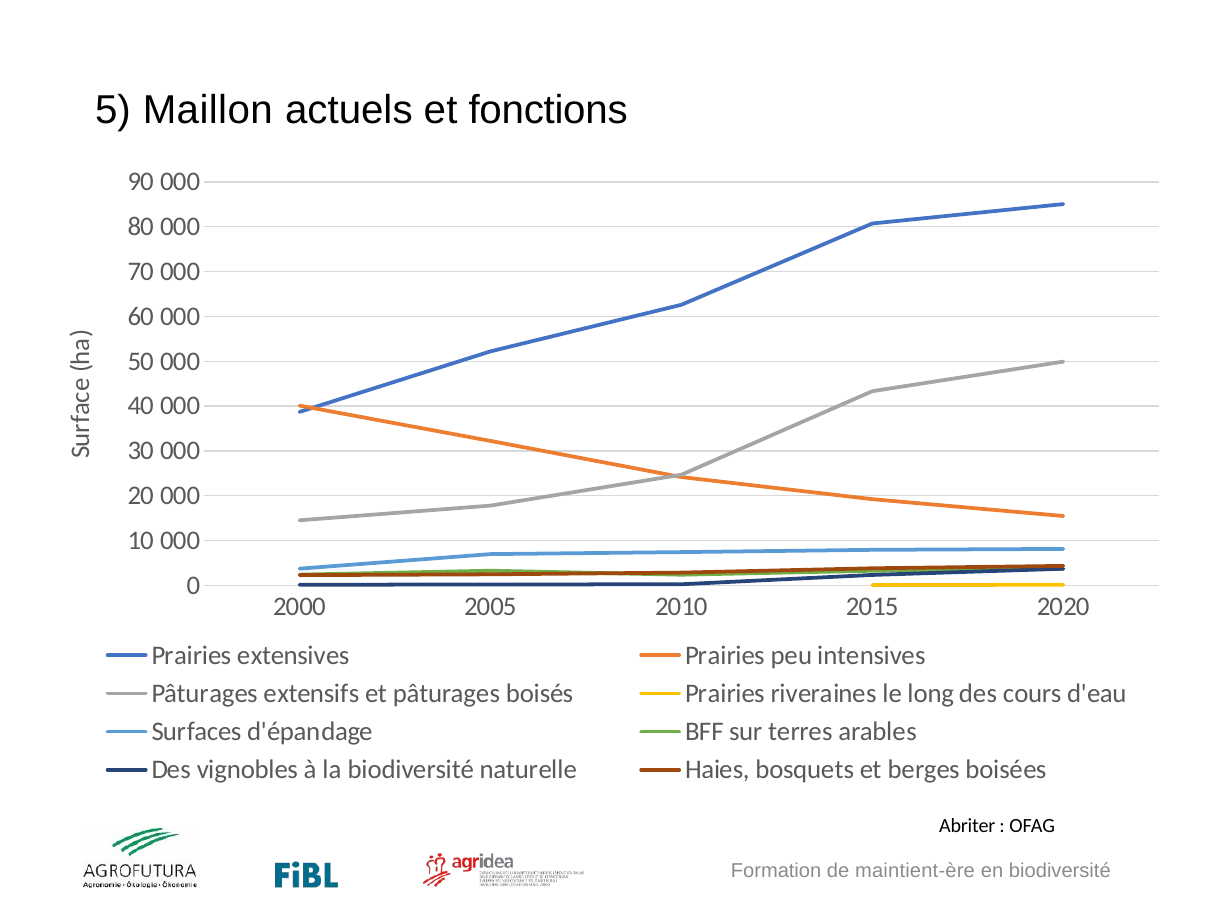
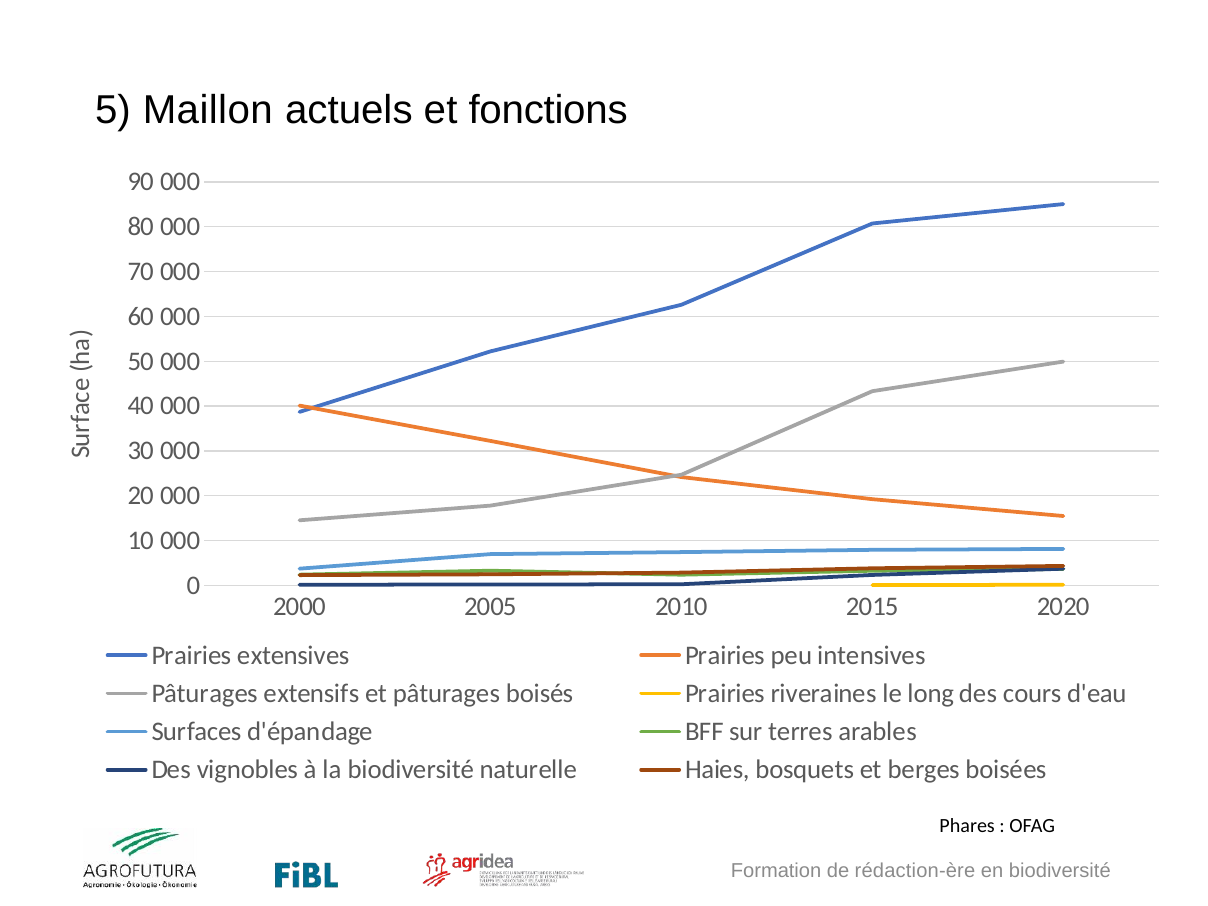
Abriter: Abriter -> Phares
maintient-ère: maintient-ère -> rédaction-ère
